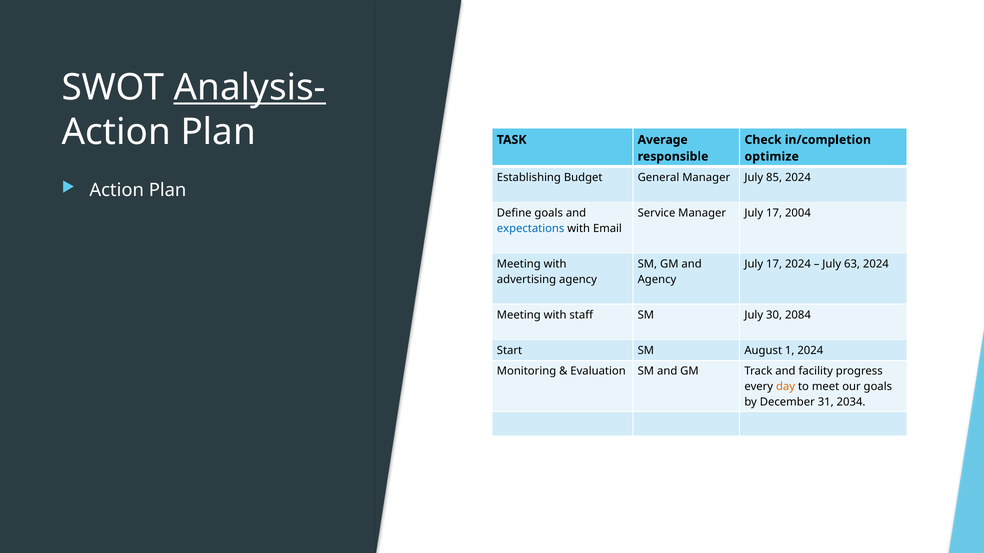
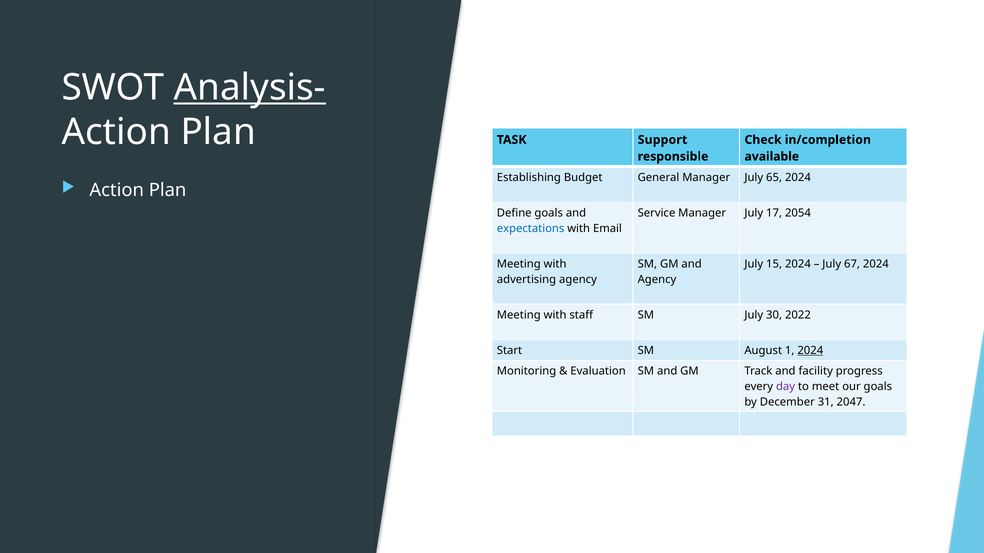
Average: Average -> Support
optimize: optimize -> available
85: 85 -> 65
2004: 2004 -> 2054
17 at (774, 264): 17 -> 15
63: 63 -> 67
2084: 2084 -> 2022
2024 at (810, 351) underline: none -> present
day colour: orange -> purple
2034: 2034 -> 2047
